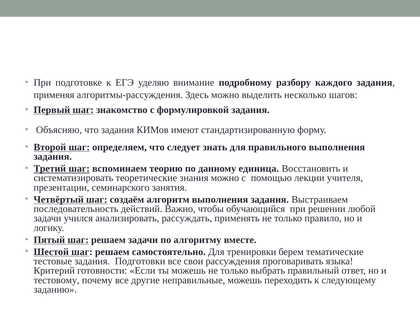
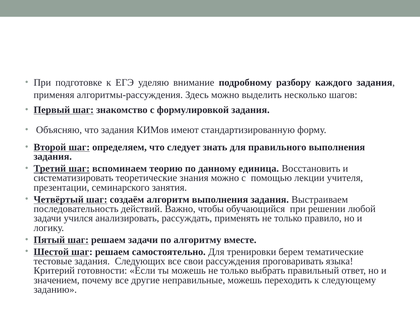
Подготовки: Подготовки -> Следующих
тестовому: тестовому -> значением
